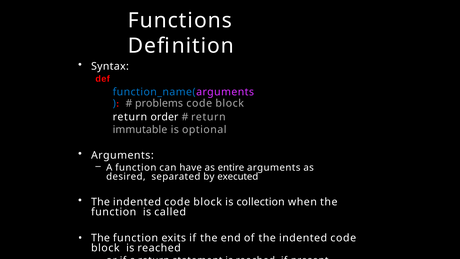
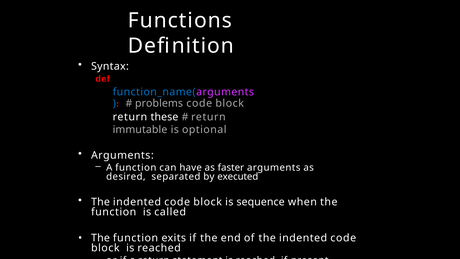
order: order -> these
entire: entire -> faster
collection: collection -> sequence
